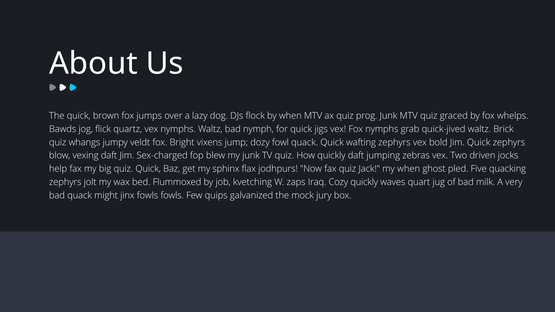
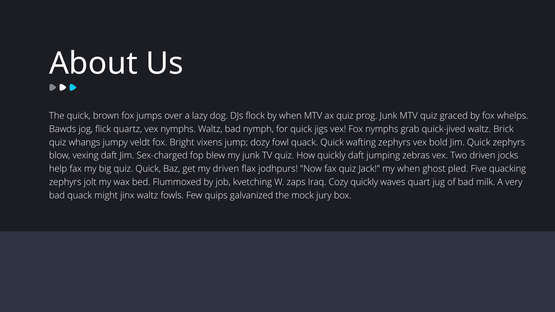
my sphinx: sphinx -> driven
jinx fowls: fowls -> waltz
